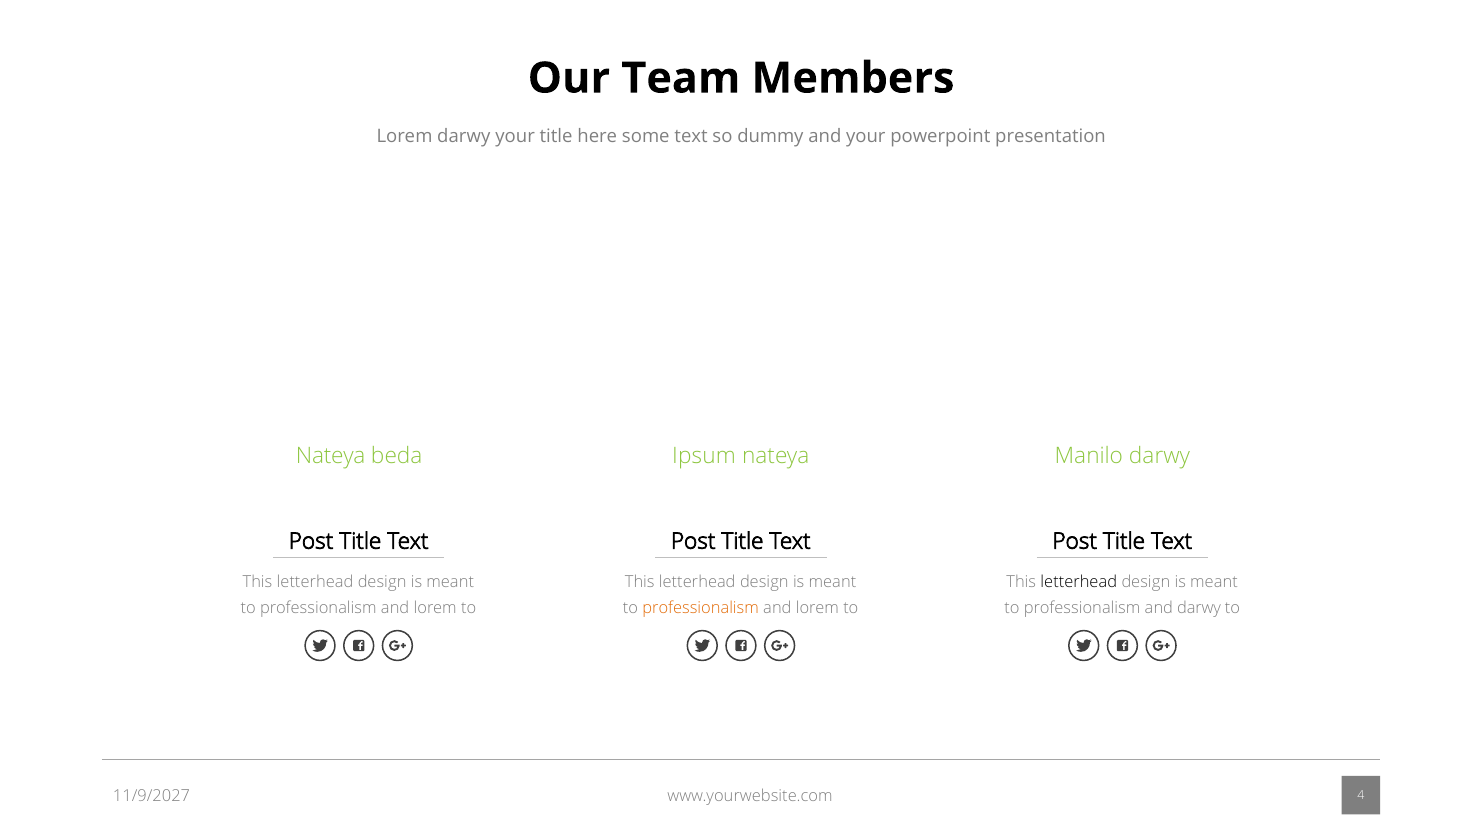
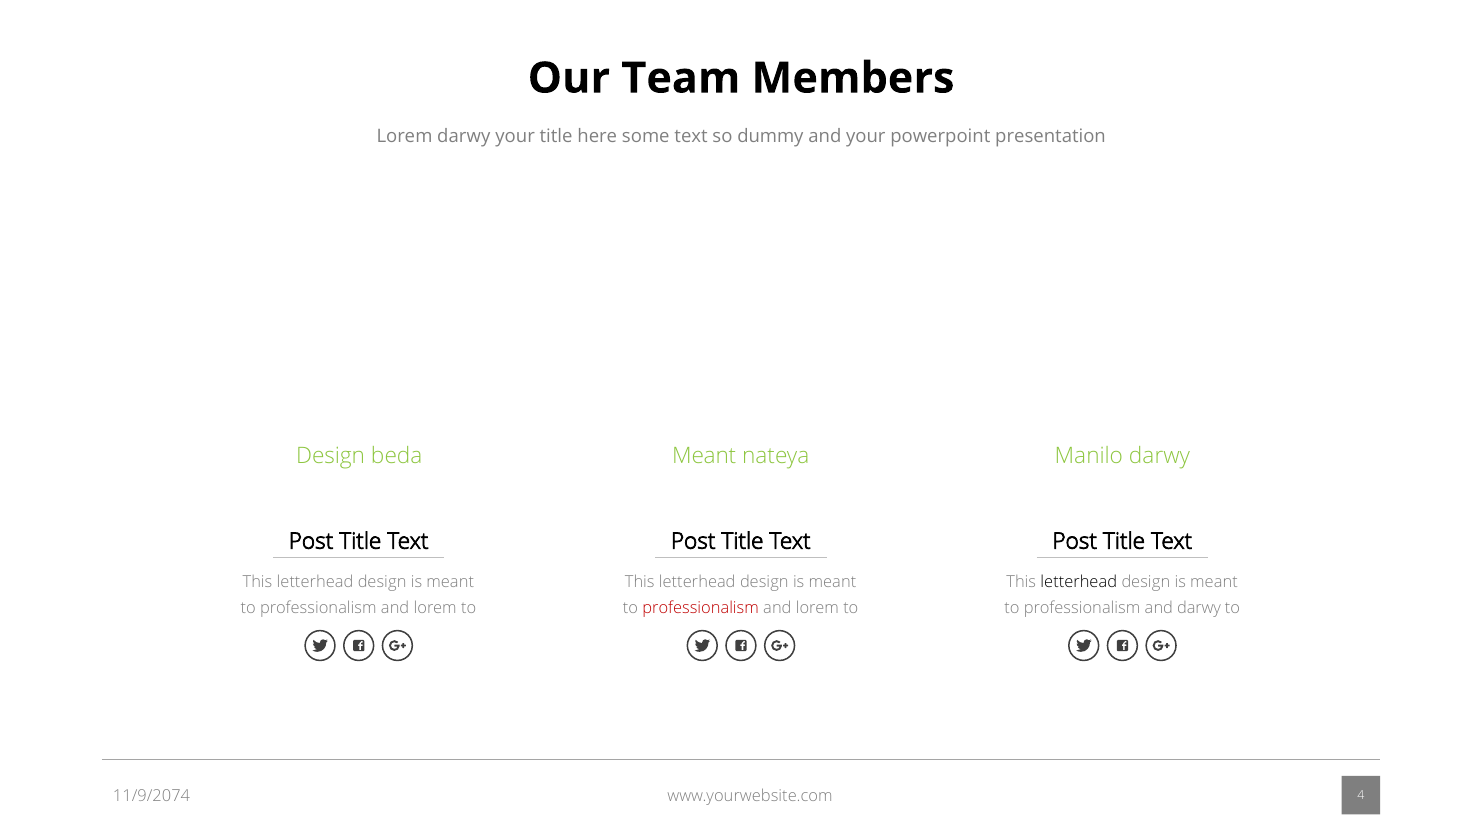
Nateya at (331, 456): Nateya -> Design
beda Ipsum: Ipsum -> Meant
professionalism at (701, 608) colour: orange -> red
11/9/2027: 11/9/2027 -> 11/9/2074
